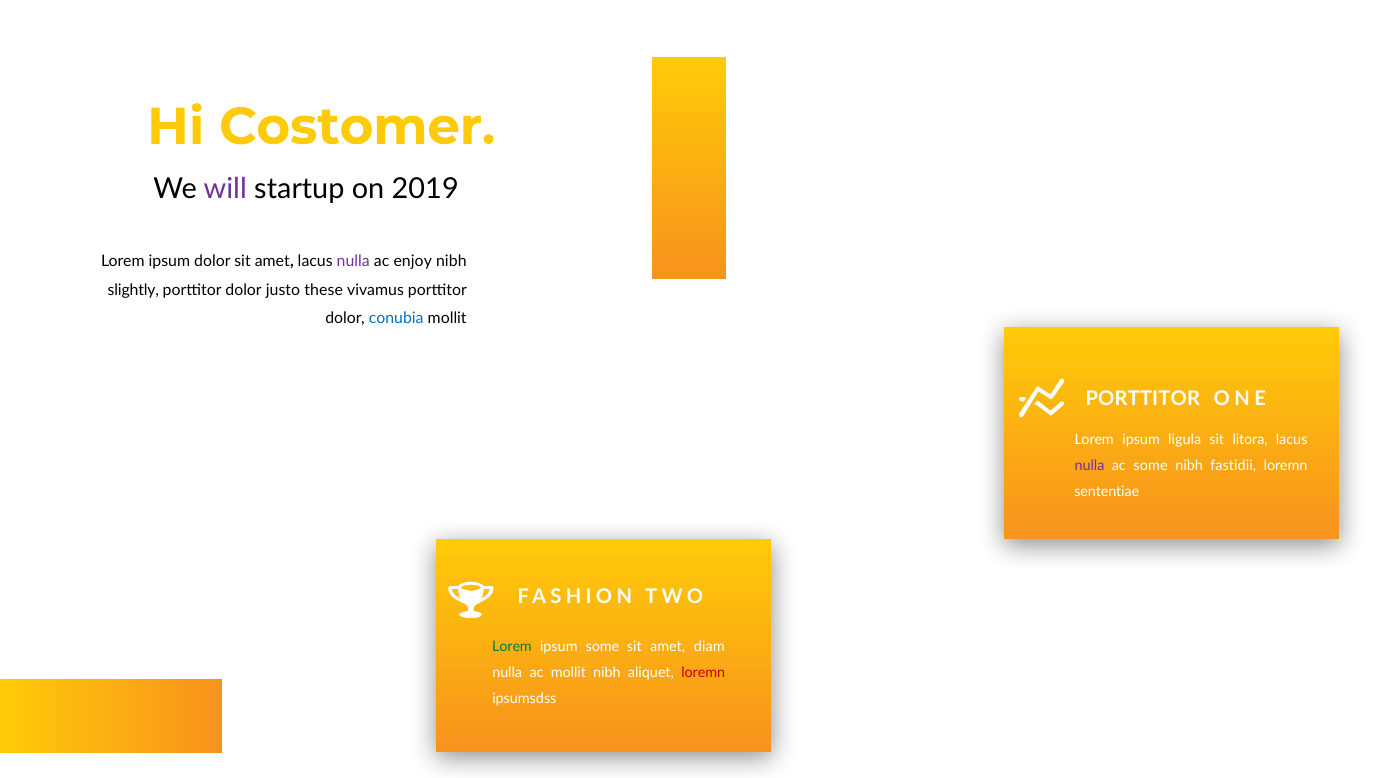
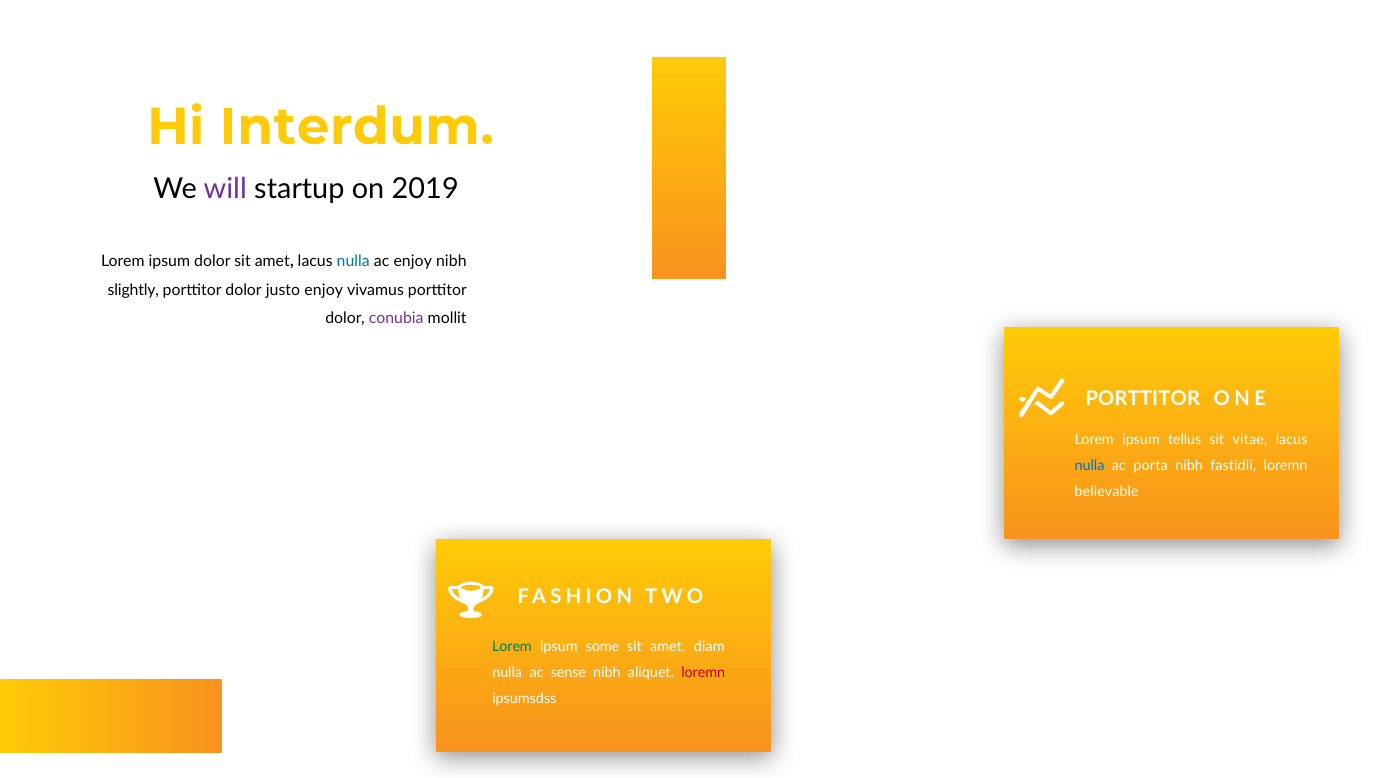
Costomer: Costomer -> Interdum
nulla at (353, 261) colour: purple -> blue
justo these: these -> enjoy
conubia colour: blue -> purple
ligula: ligula -> tellus
litora: litora -> vitae
nulla at (1090, 466) colour: purple -> blue
ac some: some -> porta
sententiae: sententiae -> believable
ac mollit: mollit -> sense
